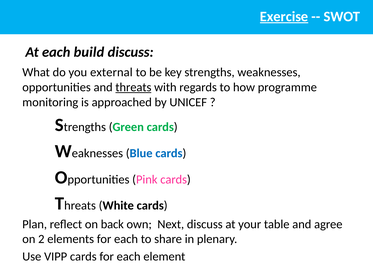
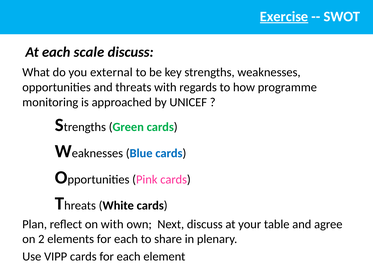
build: build -> scale
threats underline: present -> none
on back: back -> with
